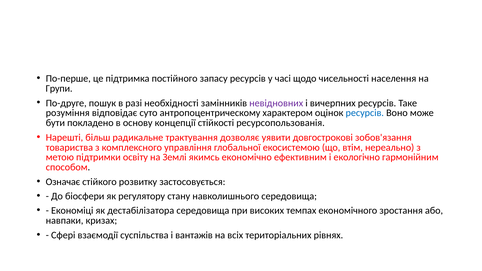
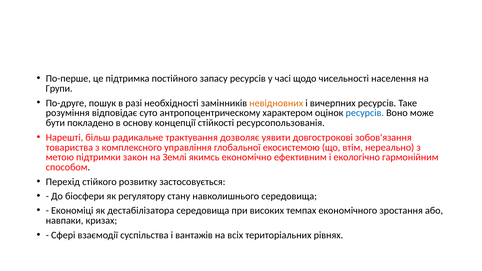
невідновних colour: purple -> orange
освіту: освіту -> закон
Означає: Означає -> Перехід
